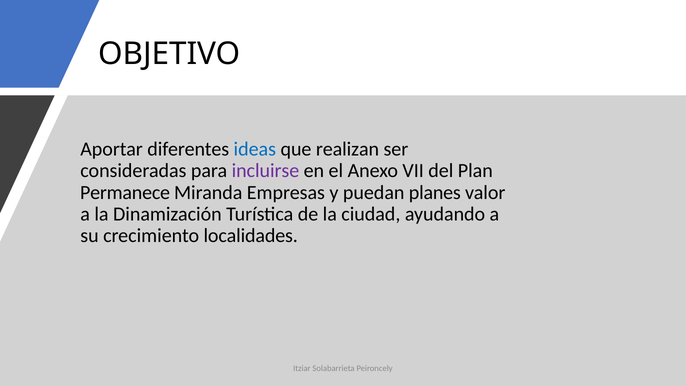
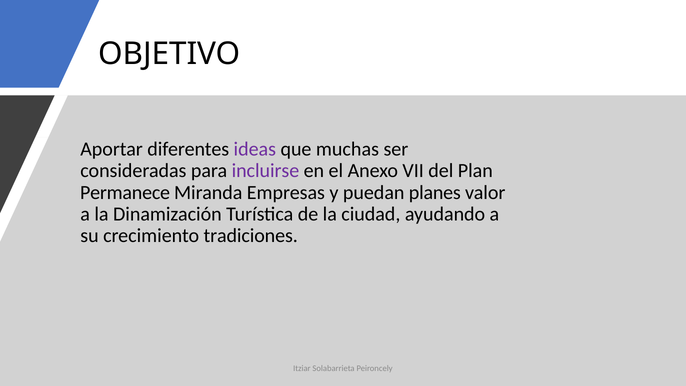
ideas colour: blue -> purple
realizan: realizan -> muchas
localidades: localidades -> tradiciones
